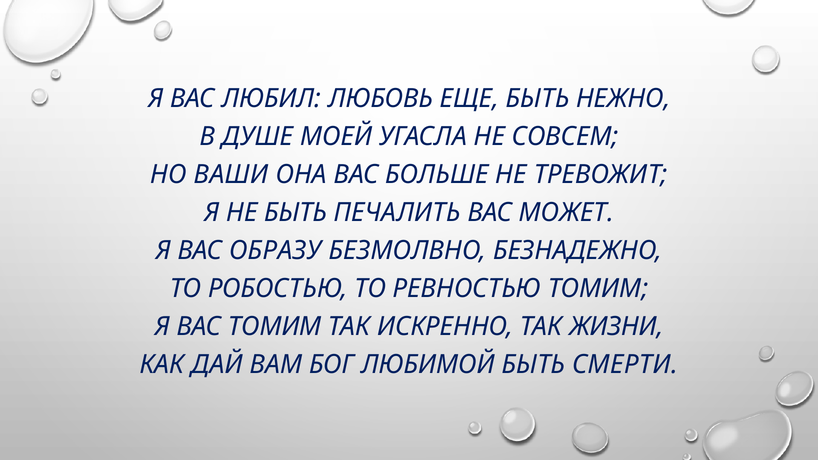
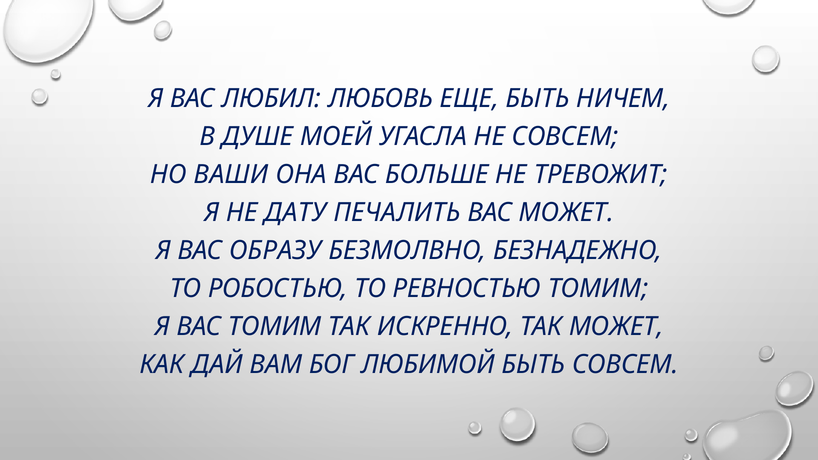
НЕЖНО: НЕЖНО -> НИЧЕМ
НЕ БЫТЬ: БЫТЬ -> ДАТУ
ТАК ЖИЗНИ: ЖИЗНИ -> МОЖЕТ
БЫТЬ СМЕРТИ: СМЕРТИ -> СОВСЕМ
